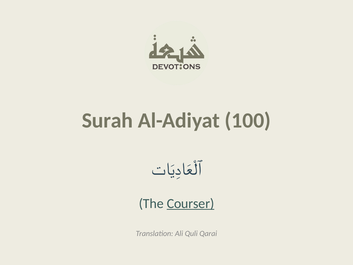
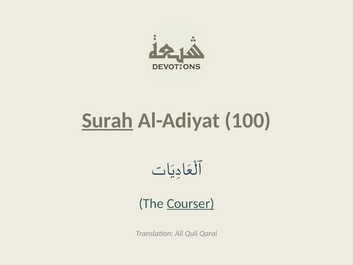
Surah underline: none -> present
